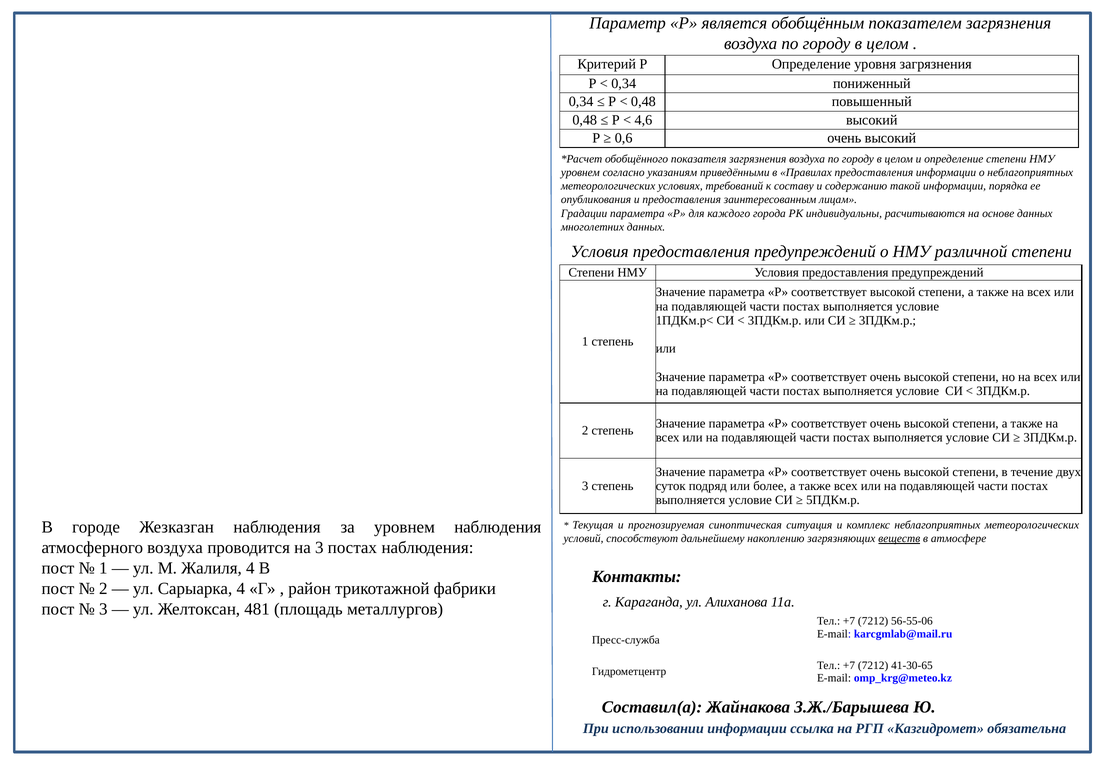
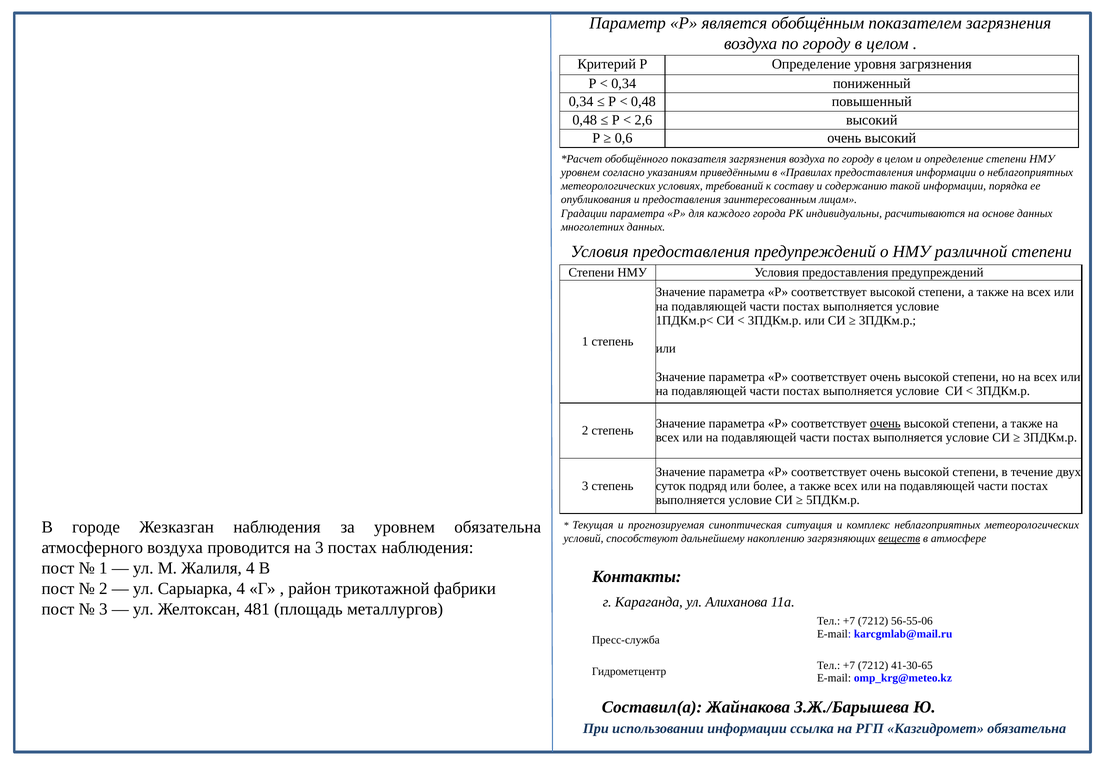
4,6: 4,6 -> 2,6
очень at (885, 424) underline: none -> present
уровнем наблюдения: наблюдения -> обязательна
